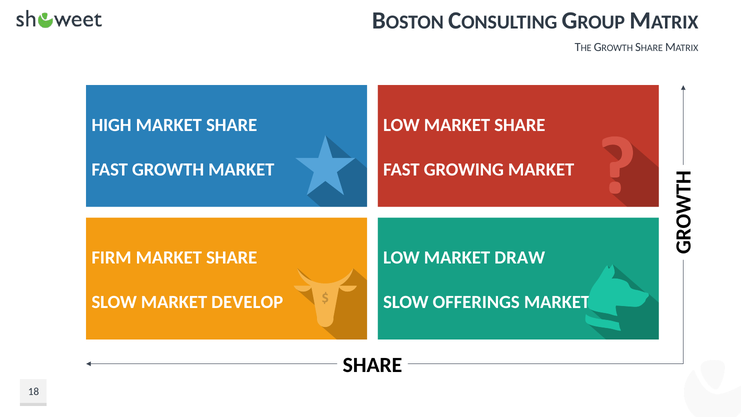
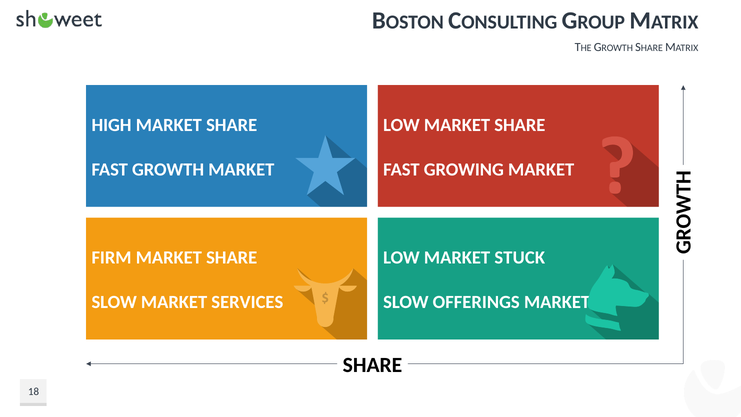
DRAW: DRAW -> STUCK
DEVELOP: DEVELOP -> SERVICES
